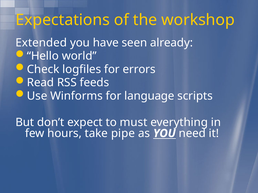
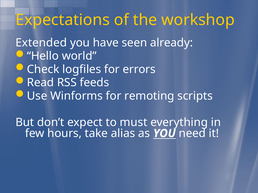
language: language -> remoting
pipe: pipe -> alias
